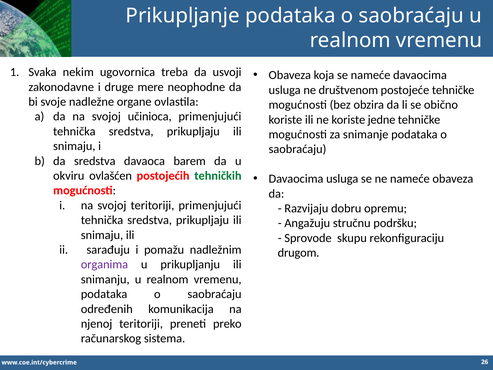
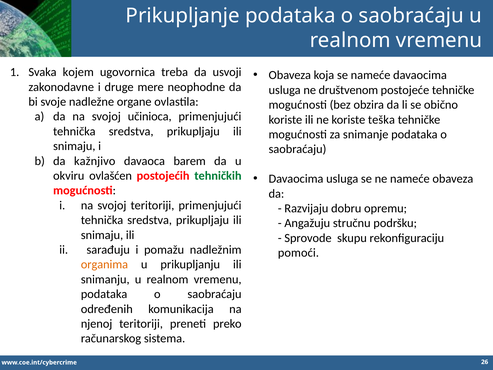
nekim: nekim -> kojem
jedne: jedne -> teška
da sredstva: sredstva -> kažnjivo
drugom: drugom -> pomoći
organima colour: purple -> orange
